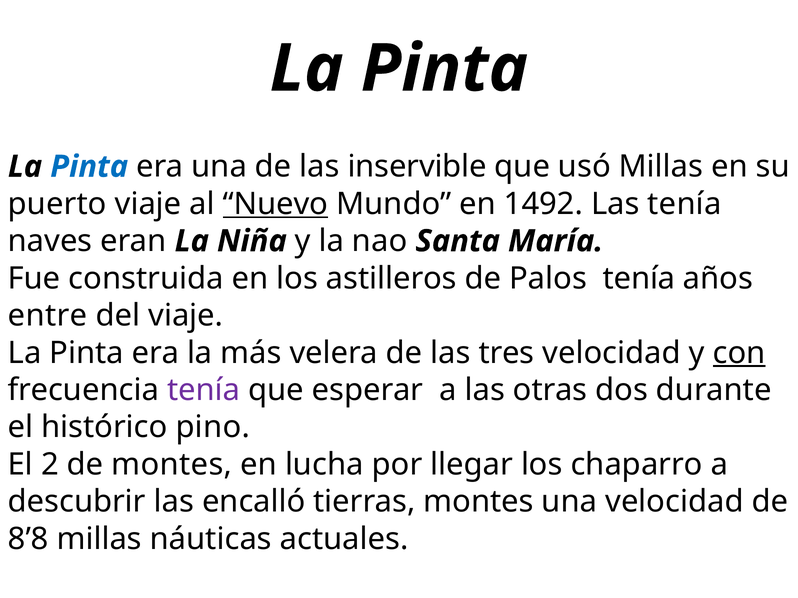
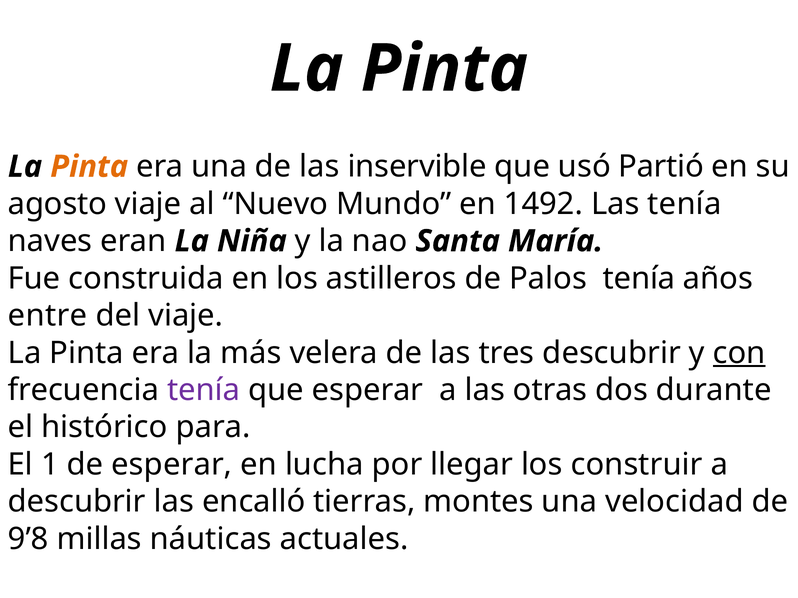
Pinta at (89, 167) colour: blue -> orange
usó Millas: Millas -> Partió
puerto: puerto -> agosto
Nuevo underline: present -> none
tres velocidad: velocidad -> descubrir
pino: pino -> para
2: 2 -> 1
de montes: montes -> esperar
chaparro: chaparro -> construir
8’8: 8’8 -> 9’8
